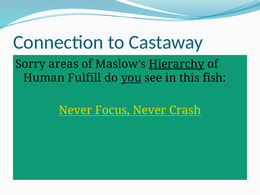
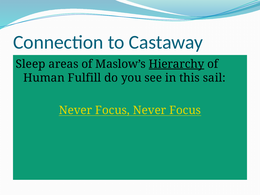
Sorry: Sorry -> Sleep
you underline: present -> none
fish: fish -> sail
Crash at (185, 110): Crash -> Focus
